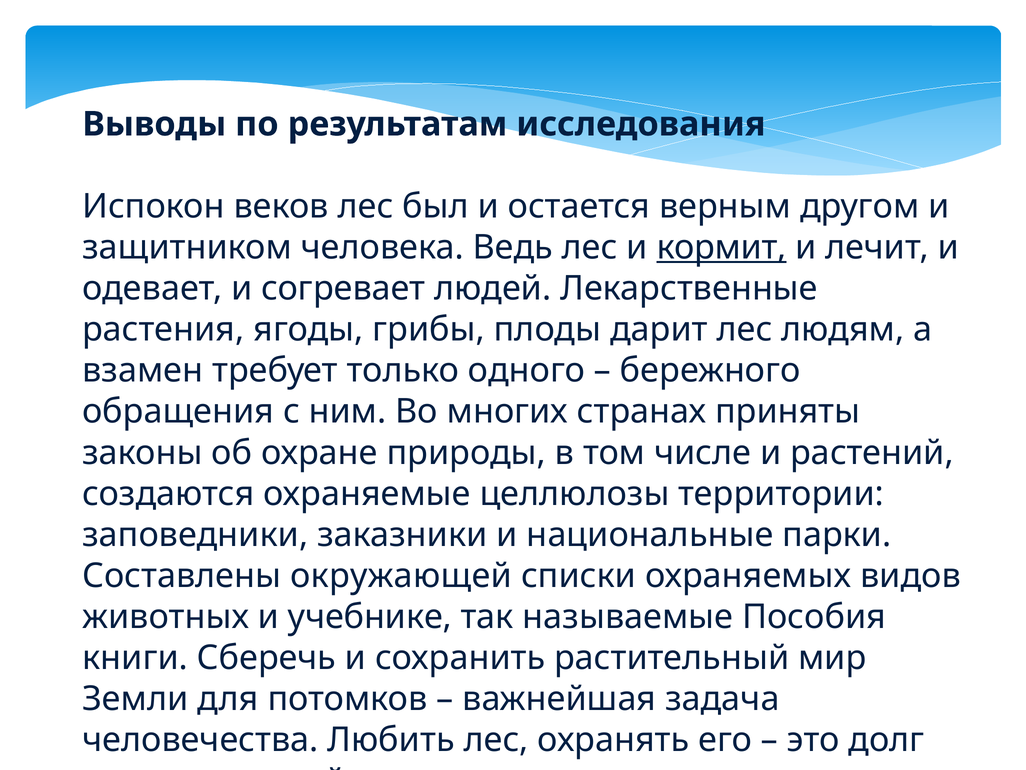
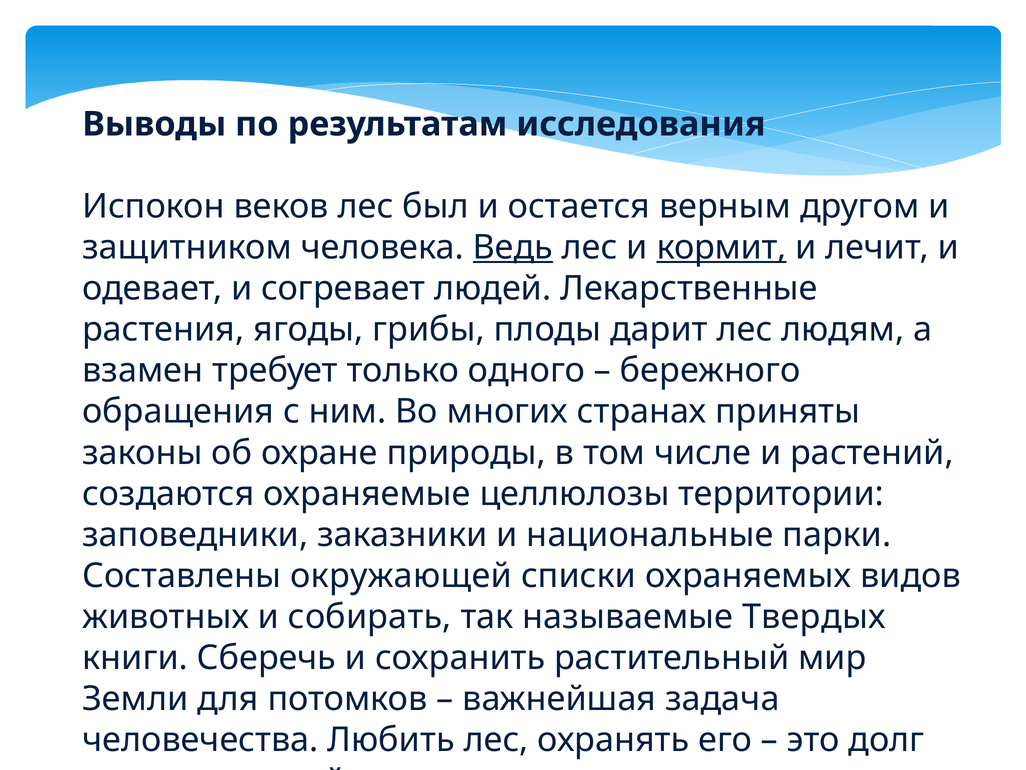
Ведь underline: none -> present
учебнике: учебнике -> собирать
Пособия: Пособия -> Твердых
